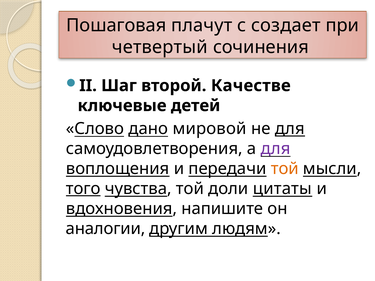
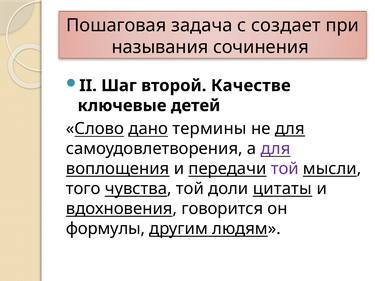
плачут: плачут -> задача
четвертый: четвертый -> называния
мировой: мировой -> термины
той at (285, 169) colour: orange -> purple
того underline: present -> none
напишите: напишите -> говорится
аналогии: аналогии -> формулы
